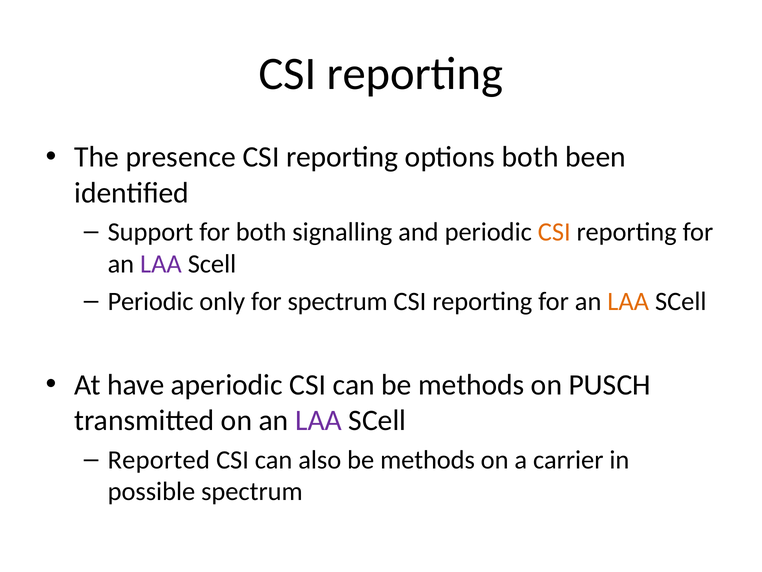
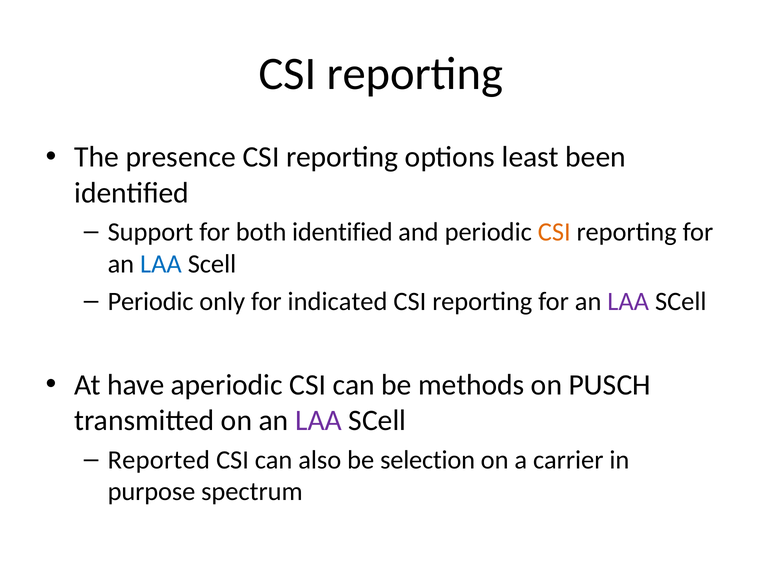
options both: both -> least
both signalling: signalling -> identified
LAA at (161, 264) colour: purple -> blue
for spectrum: spectrum -> indicated
LAA at (628, 301) colour: orange -> purple
also be methods: methods -> selection
possible: possible -> purpose
